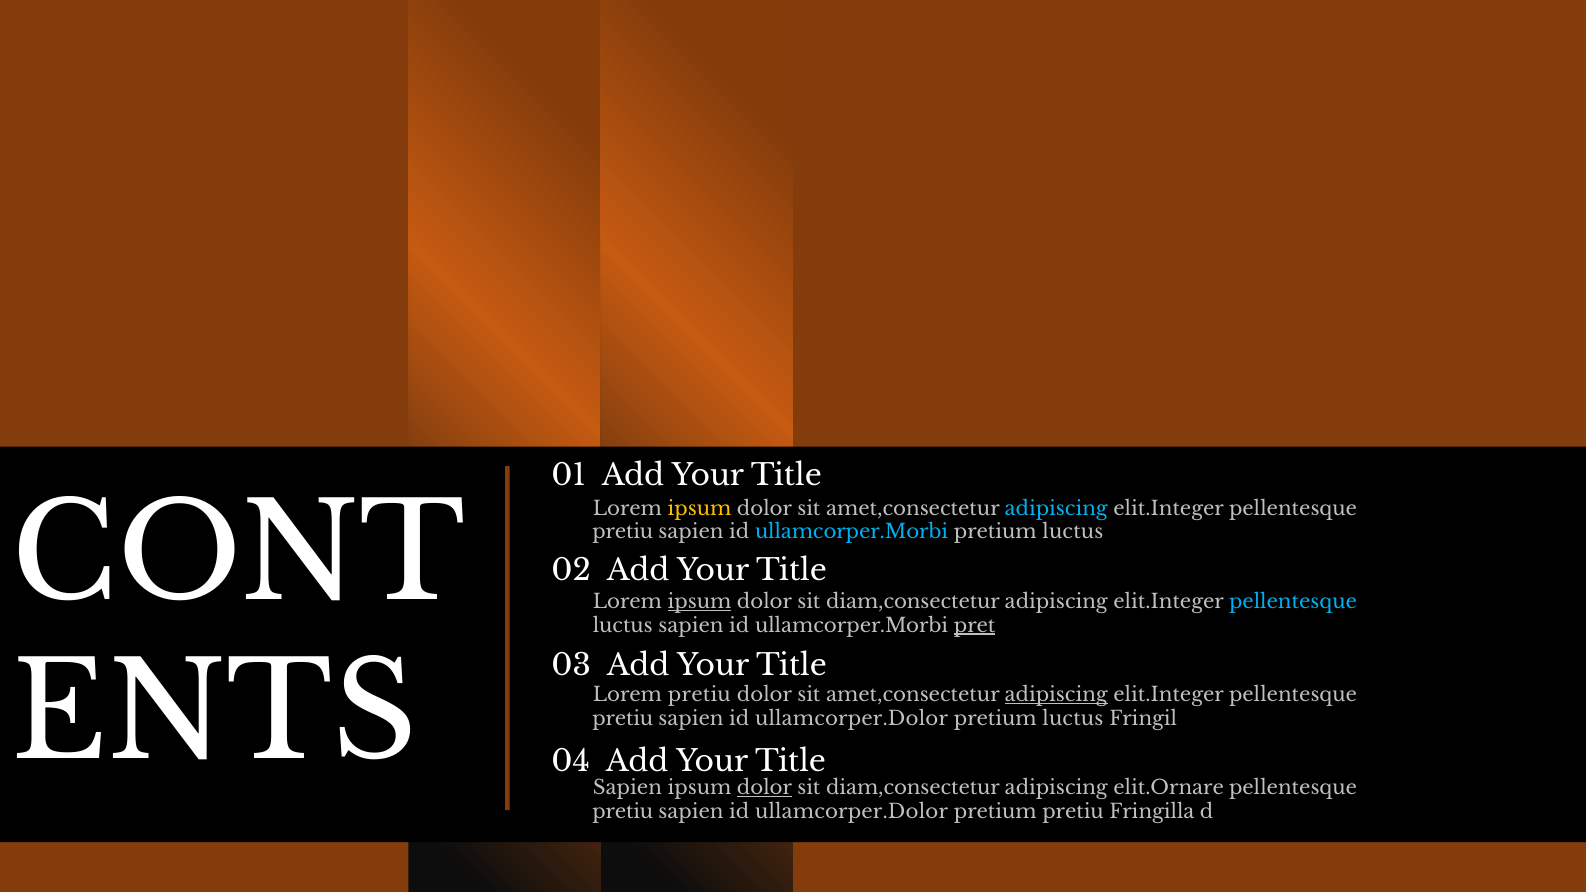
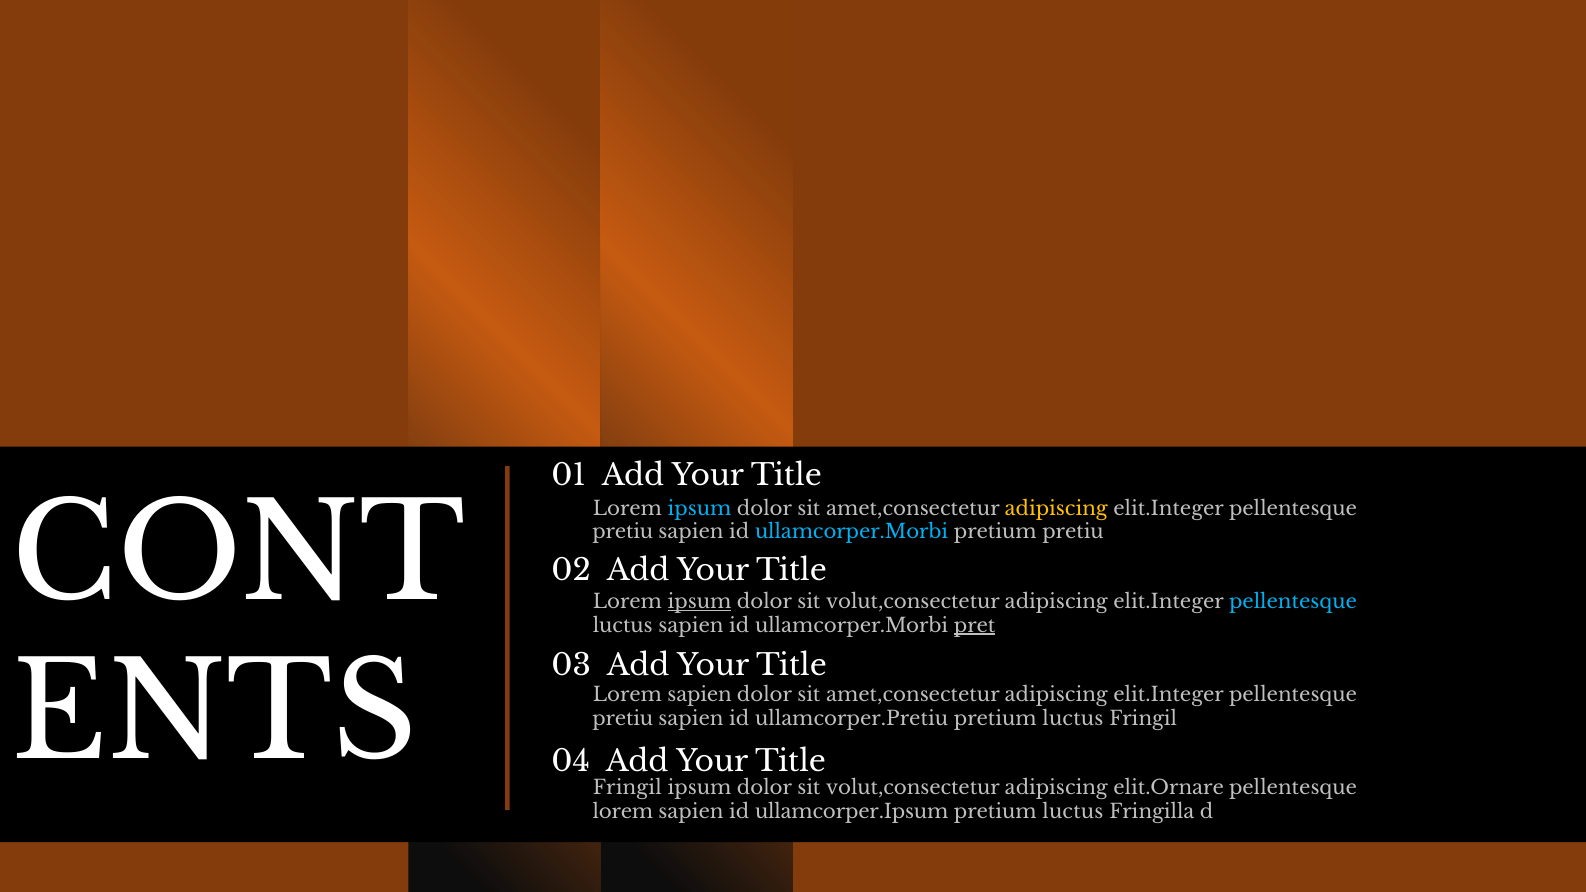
ipsum at (699, 509) colour: yellow -> light blue
adipiscing at (1056, 509) colour: light blue -> yellow
luctus at (1073, 532): luctus -> pretiu
diam,consectetur at (913, 602): diam,consectetur -> volut,consectetur
pretiu at (699, 695): pretiu -> sapien
adipiscing at (1056, 695) underline: present -> none
ullamcorper.Dolor at (852, 719): ullamcorper.Dolor -> ullamcorper.Pretiu
Sapien at (627, 788): Sapien -> Fringil
dolor at (765, 788) underline: present -> none
diam,consectetur at (913, 788): diam,consectetur -> volut,consectetur
pretiu at (623, 812): pretiu -> lorem
ullamcorper.Dolor at (852, 812): ullamcorper.Dolor -> ullamcorper.Ipsum
pretiu at (1073, 812): pretiu -> luctus
